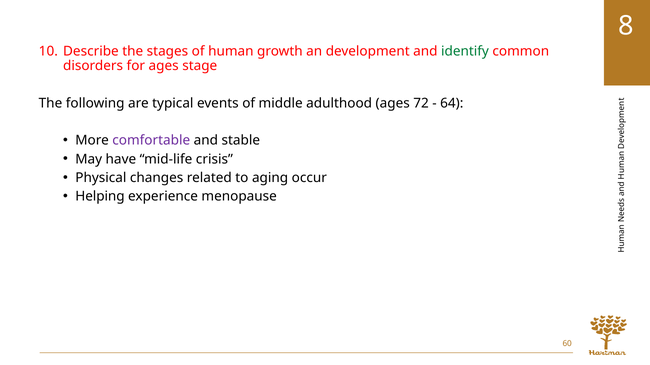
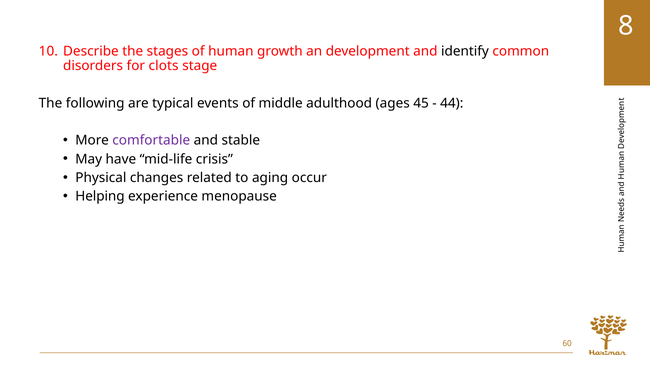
identify colour: green -> black
for ages: ages -> clots
72: 72 -> 45
64: 64 -> 44
